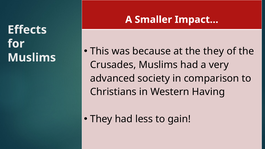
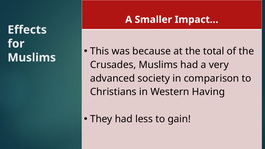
the they: they -> total
